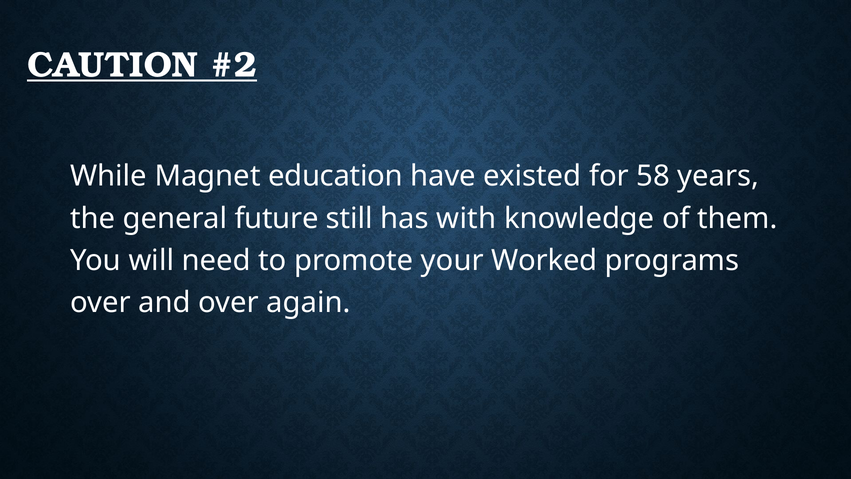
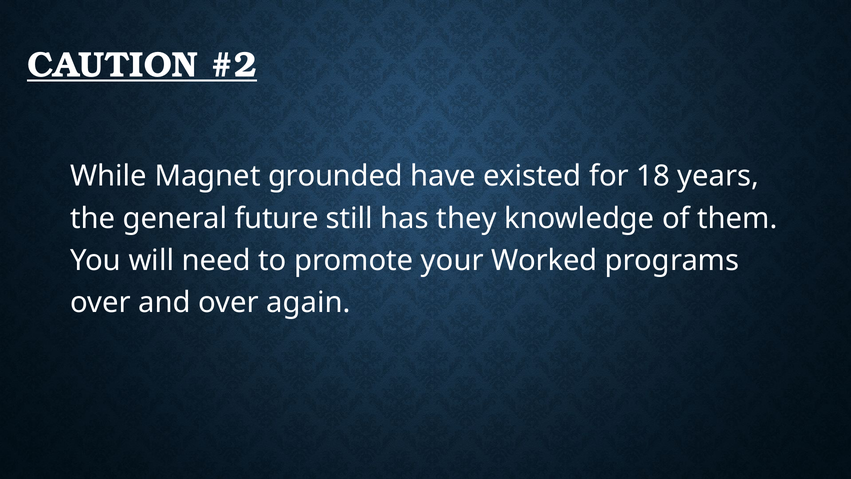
education: education -> grounded
58: 58 -> 18
with: with -> they
